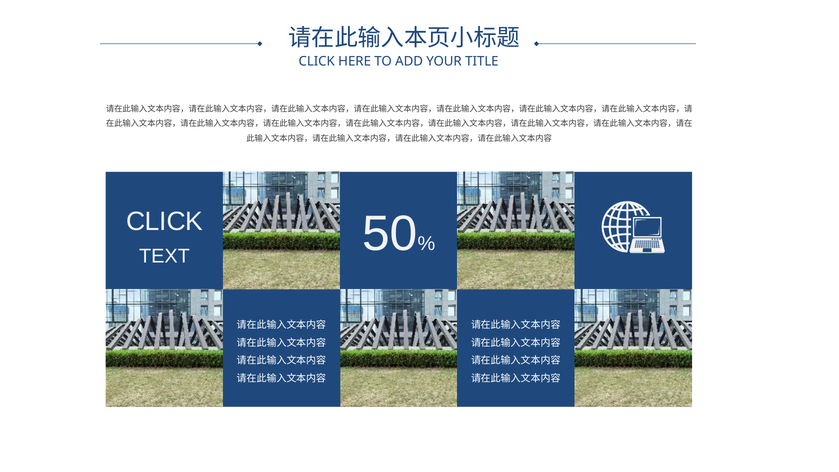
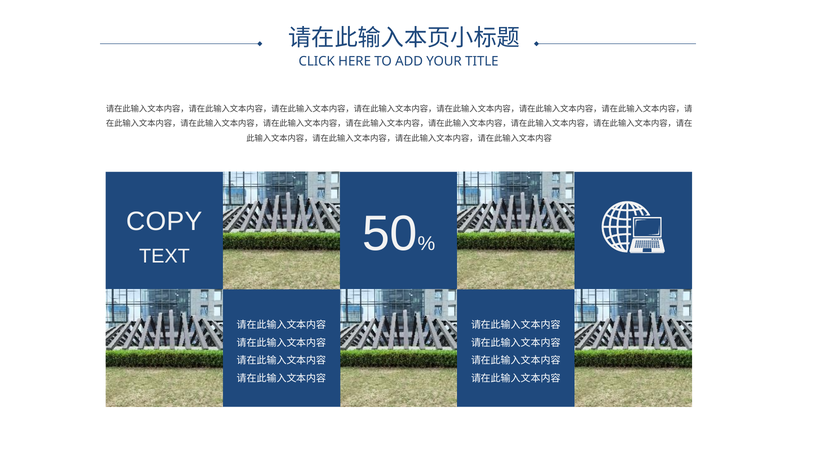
CLICK at (165, 222): CLICK -> COPY
